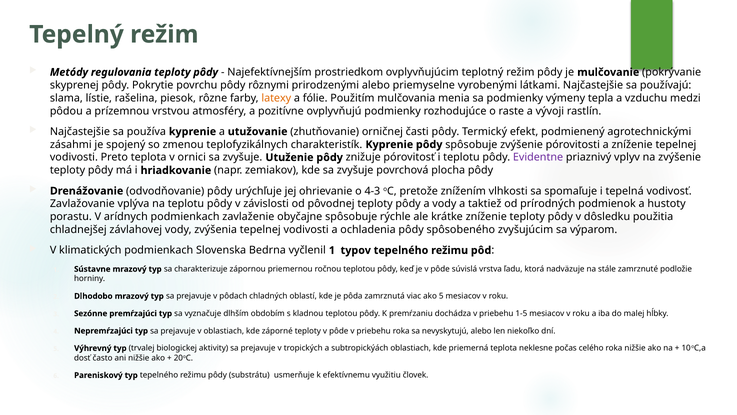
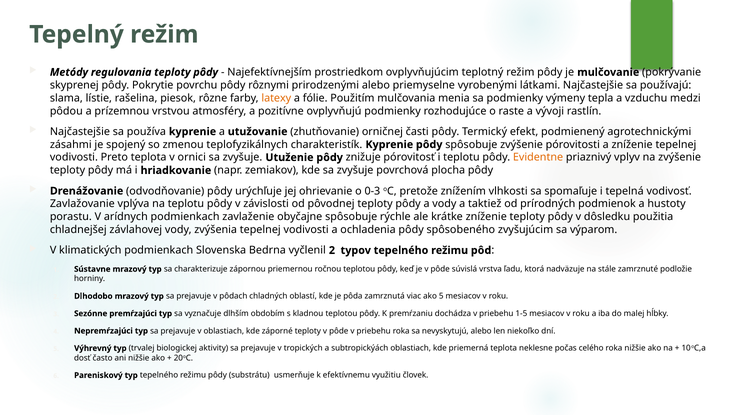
Evidentne colour: purple -> orange
4-3: 4-3 -> 0-3
vyčlenil 1: 1 -> 2
